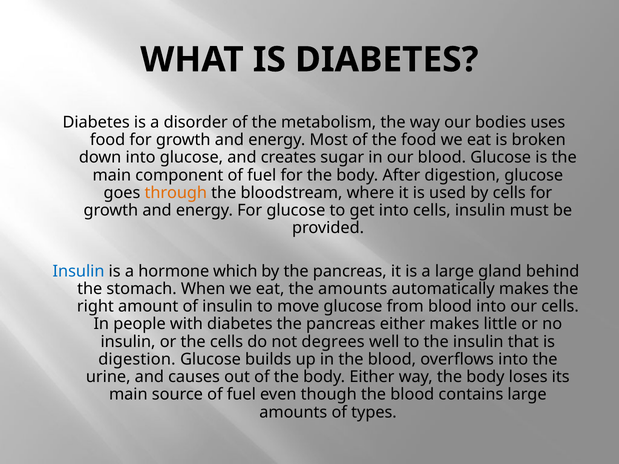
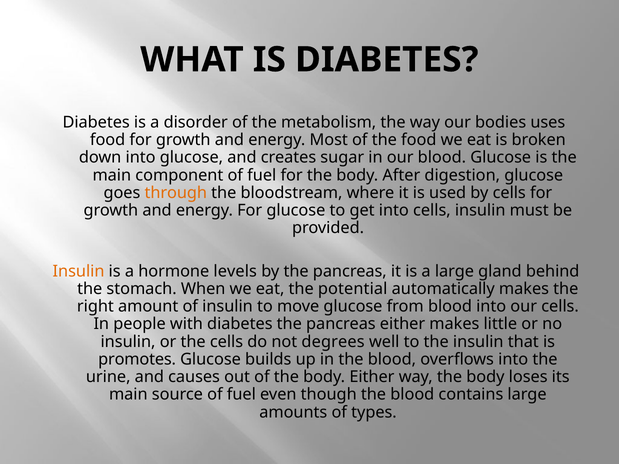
Insulin at (79, 271) colour: blue -> orange
which: which -> levels
the amounts: amounts -> potential
digestion at (137, 359): digestion -> promotes
